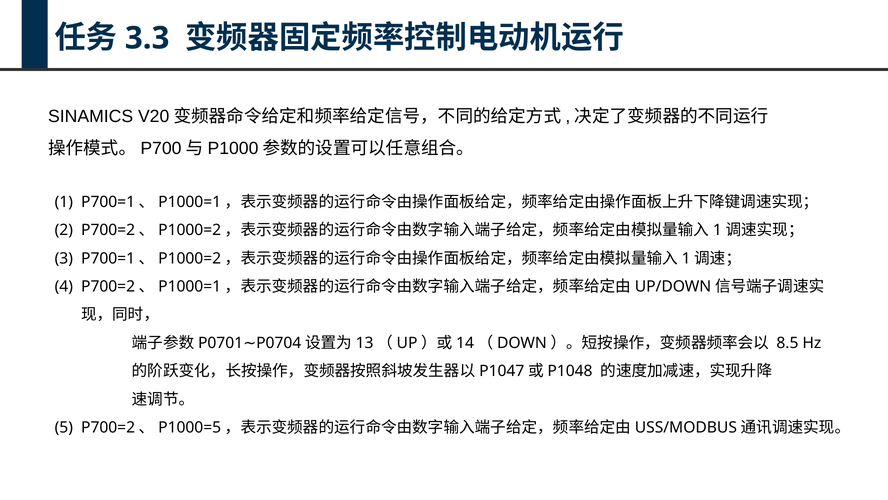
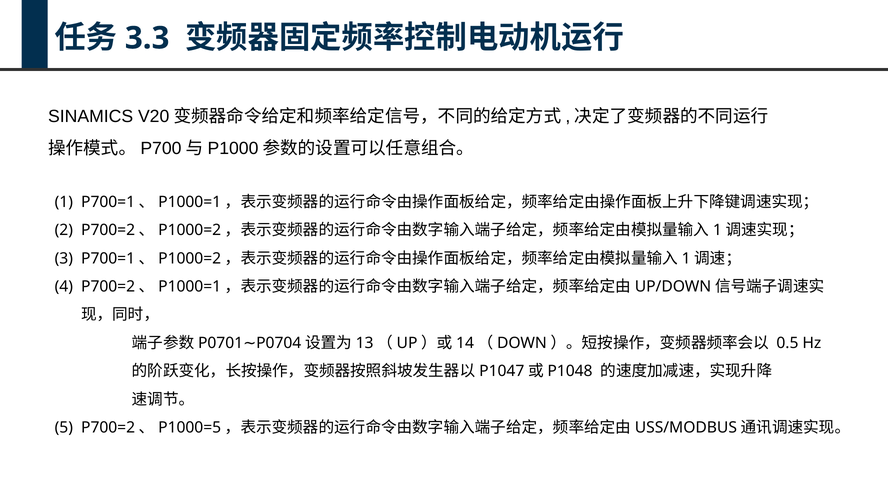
8.5: 8.5 -> 0.5
